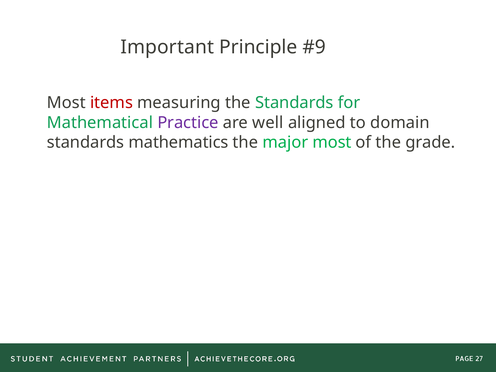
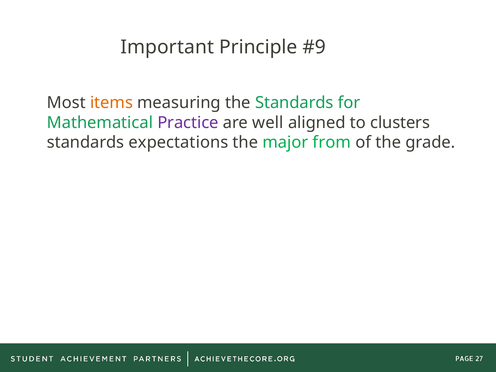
items colour: red -> orange
domain: domain -> clusters
mathematics: mathematics -> expectations
major most: most -> from
